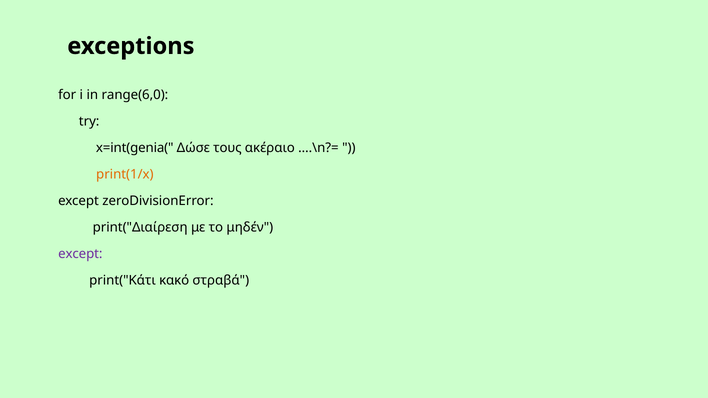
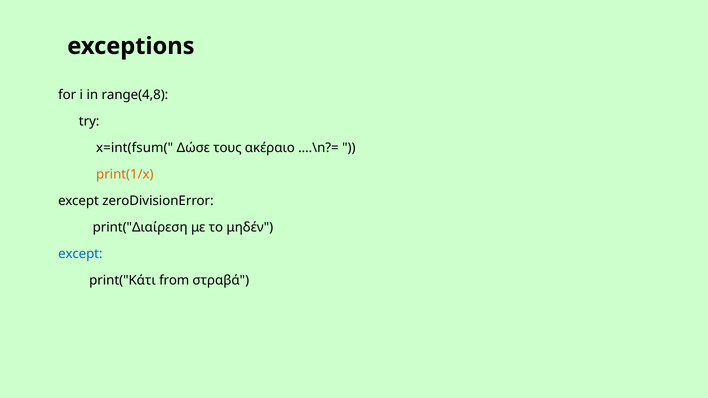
range(6,0: range(6,0 -> range(4,8
x=int(genia(: x=int(genia( -> x=int(fsum(
except at (80, 254) colour: purple -> blue
κακό: κακό -> from
